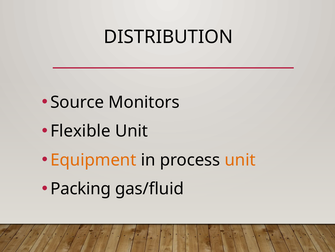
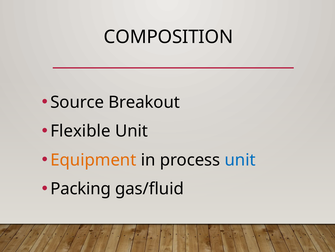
DISTRIBUTION: DISTRIBUTION -> COMPOSITION
Monitors: Monitors -> Breakout
unit at (240, 160) colour: orange -> blue
